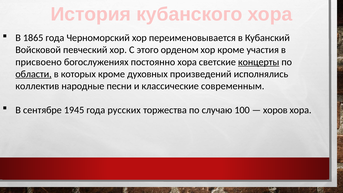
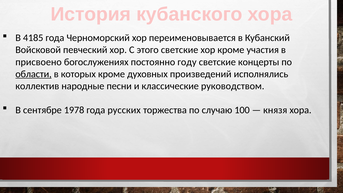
1865: 1865 -> 4185
этого орденом: орденом -> светские
постоянно хора: хора -> году
концерты underline: present -> none
современным: современным -> руководством
1945: 1945 -> 1978
хоров: хоров -> князя
